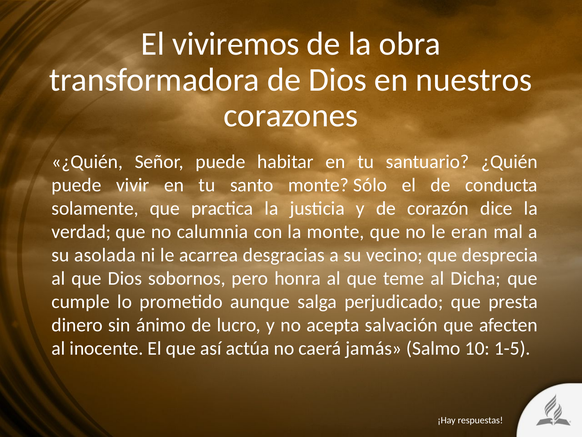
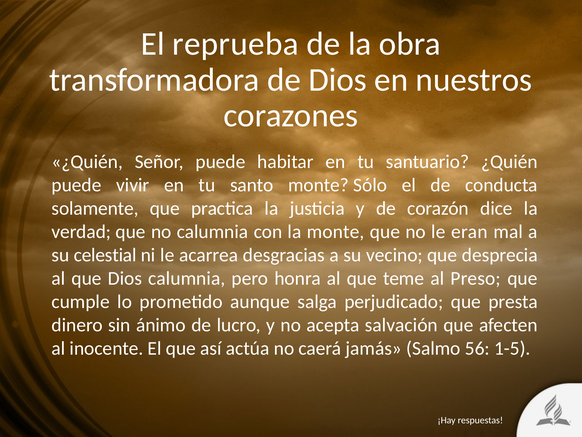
viviremos: viviremos -> reprueba
asolada: asolada -> celestial
Dios sobornos: sobornos -> calumnia
Dicha: Dicha -> Preso
10: 10 -> 56
